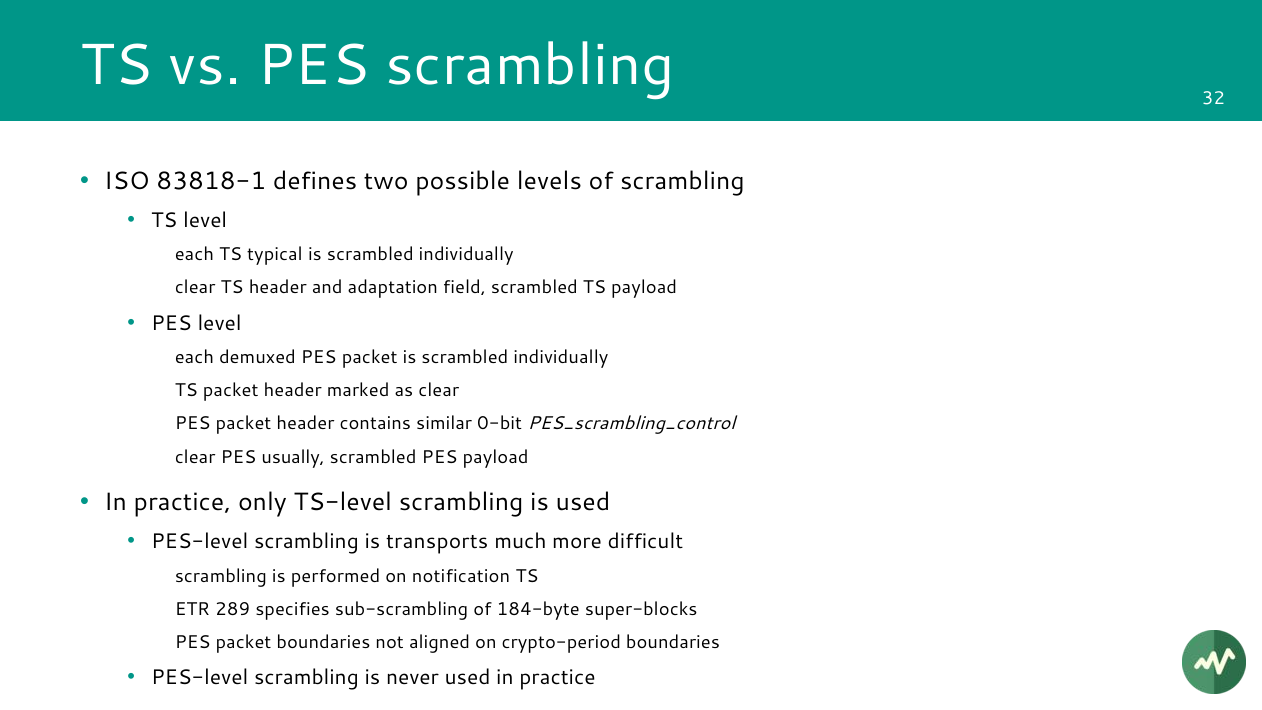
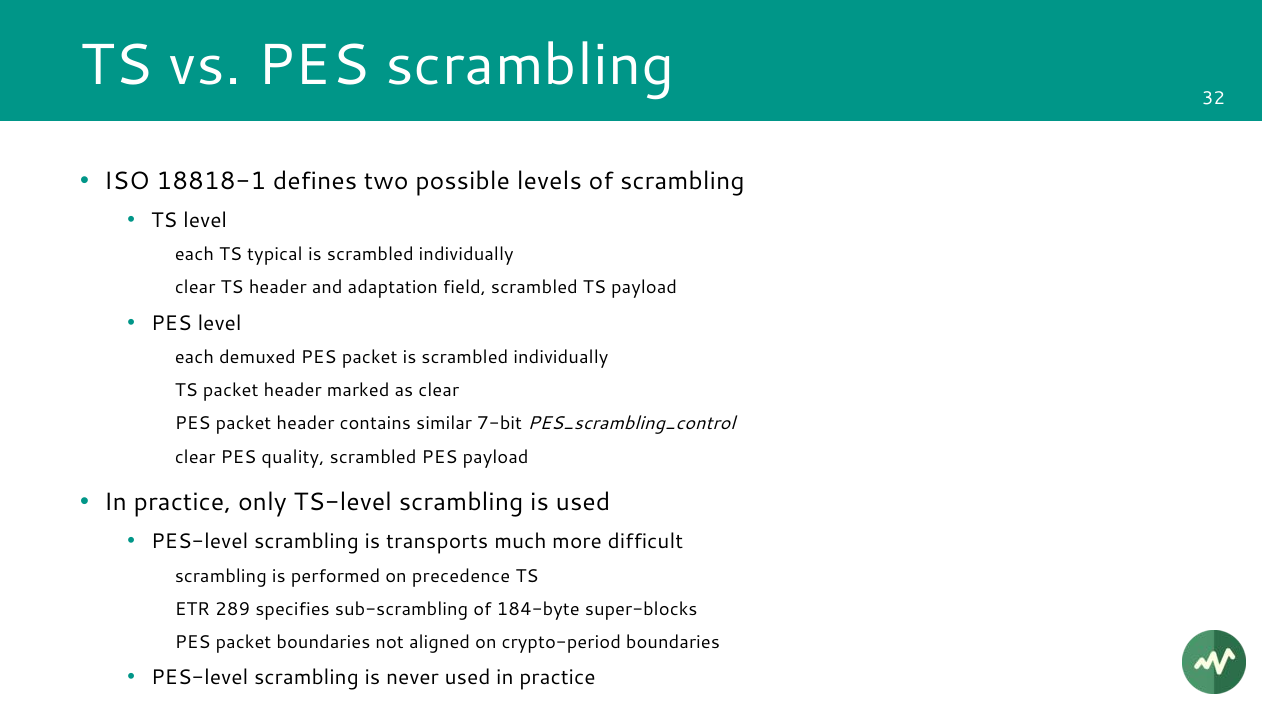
83818-1: 83818-1 -> 18818-1
0-bit: 0-bit -> 7-bit
usually: usually -> quality
notification: notification -> precedence
